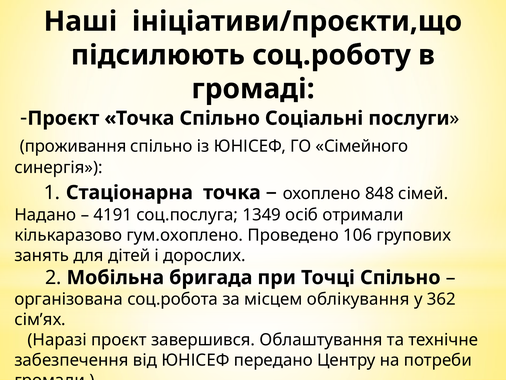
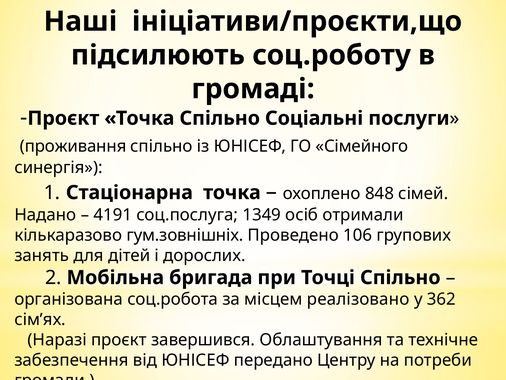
гум.охоплено: гум.охоплено -> гум.зовнішніх
облікування: облікування -> реалізовано
